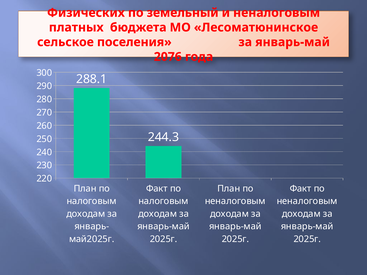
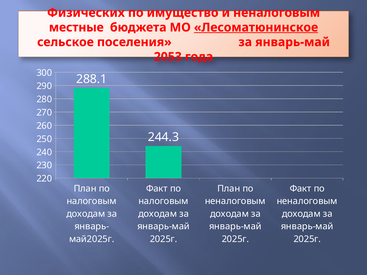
земельный: земельный -> имущество
платных: платных -> местные
Лесоматюнинское underline: none -> present
2076: 2076 -> 2053
